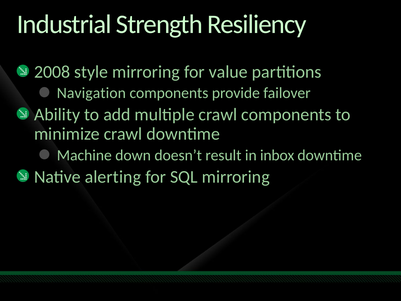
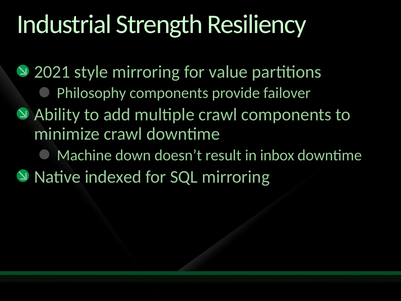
2008: 2008 -> 2021
Navigation: Navigation -> Philosophy
alerting: alerting -> indexed
